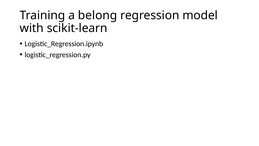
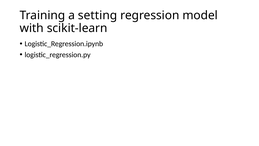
belong: belong -> setting
